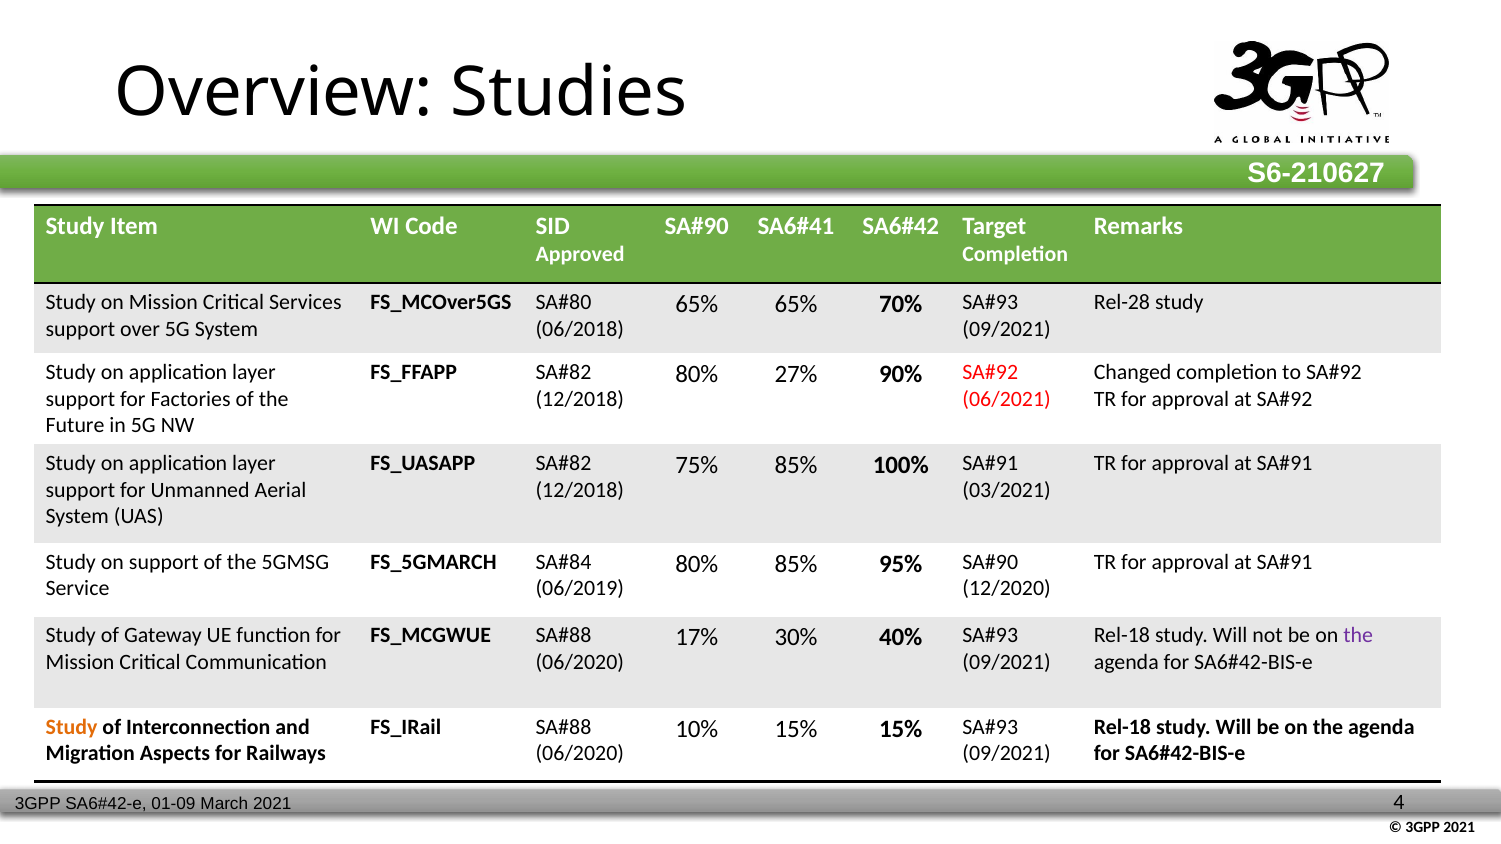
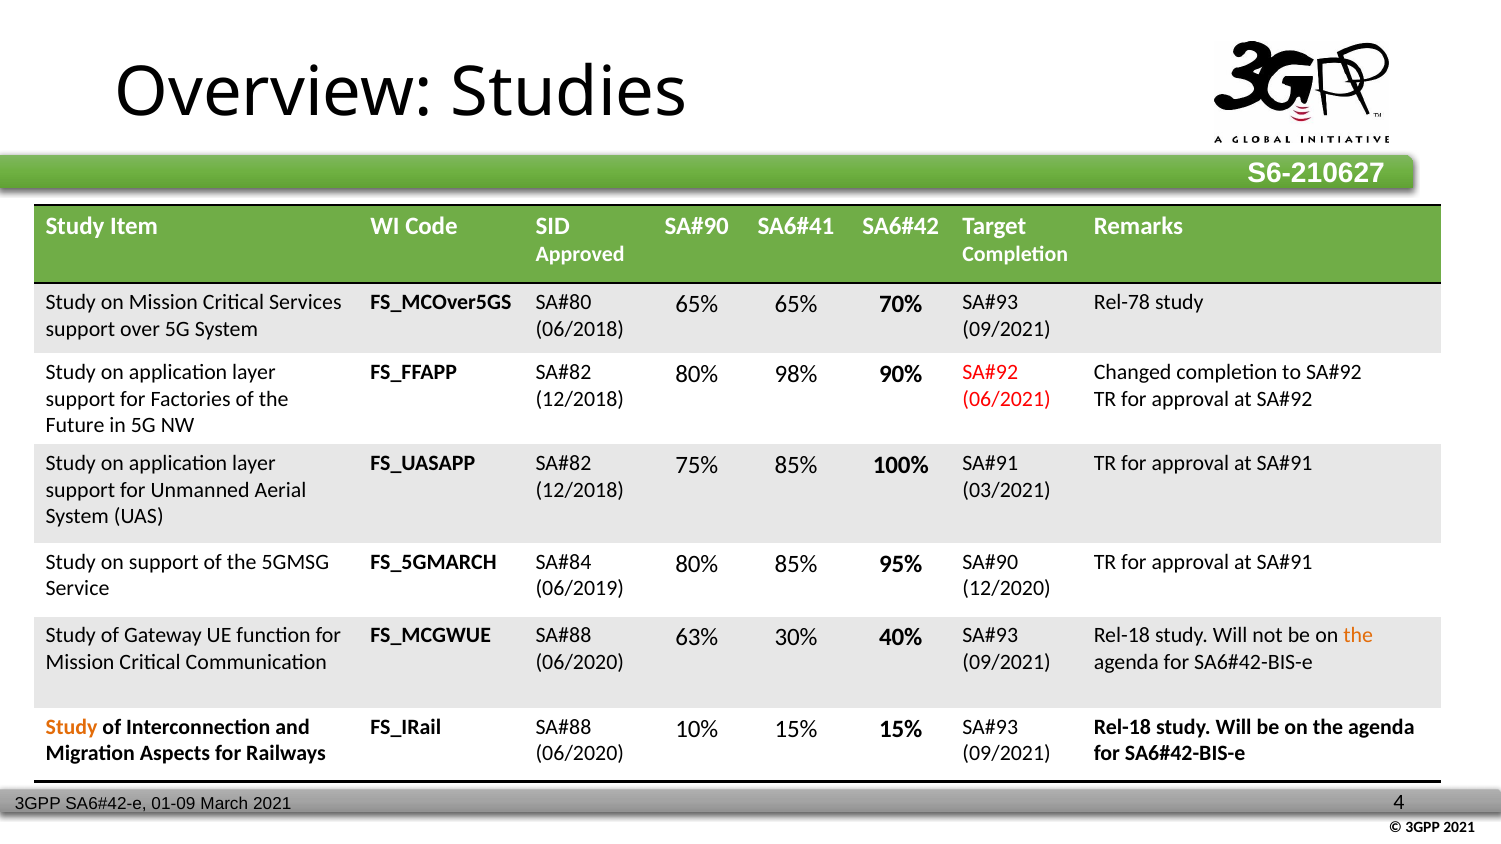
Rel-28: Rel-28 -> Rel-78
27%: 27% -> 98%
the at (1358, 636) colour: purple -> orange
17%: 17% -> 63%
